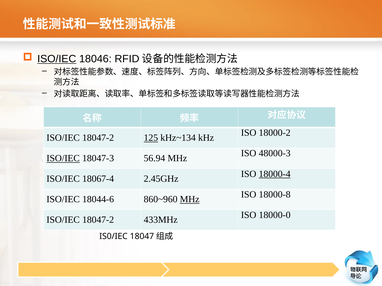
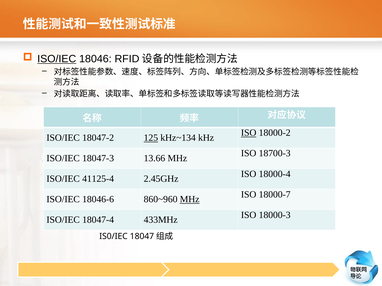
ISO at (249, 133) underline: none -> present
48000-3: 48000-3 -> 18700-3
ISO/IEC at (63, 159) underline: present -> none
56.94: 56.94 -> 13.66
18000-4 underline: present -> none
18067-4: 18067-4 -> 41125-4
18000-8: 18000-8 -> 18000-7
18044-6: 18044-6 -> 18046-6
18000-0: 18000-0 -> 18000-3
18047-2 at (98, 220): 18047-2 -> 18047-4
